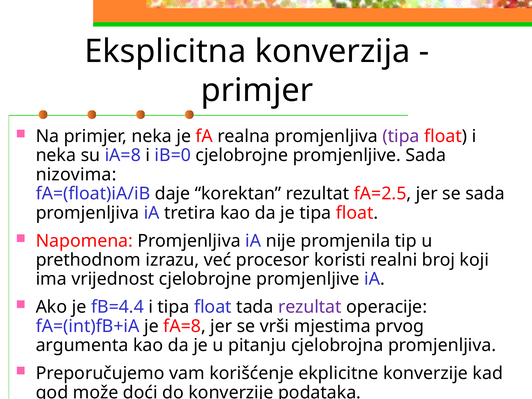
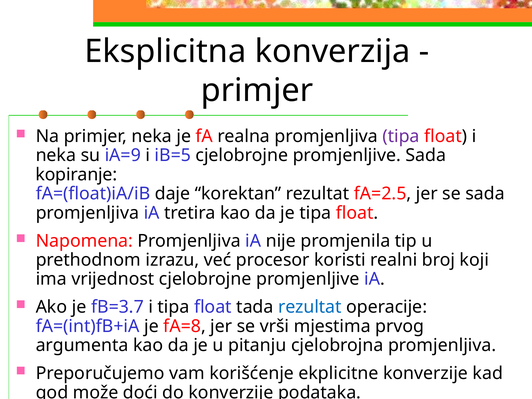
iA=8: iA=8 -> iA=9
iB=0: iB=0 -> iB=5
nizovima: nizovima -> kopiranje
fB=4.4: fB=4.4 -> fB=3.7
rezultat at (310, 307) colour: purple -> blue
